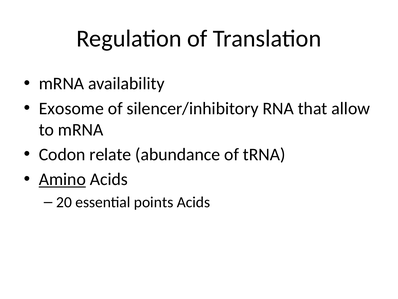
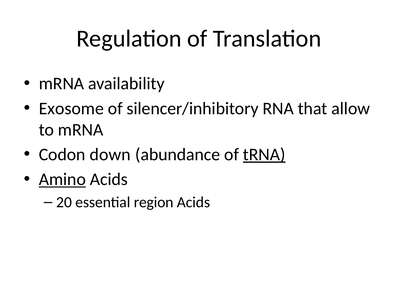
relate: relate -> down
tRNA underline: none -> present
points: points -> region
